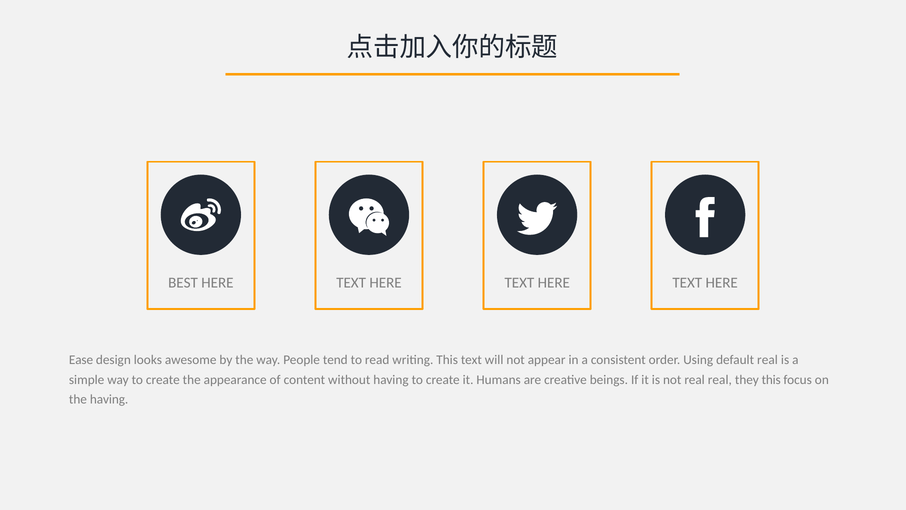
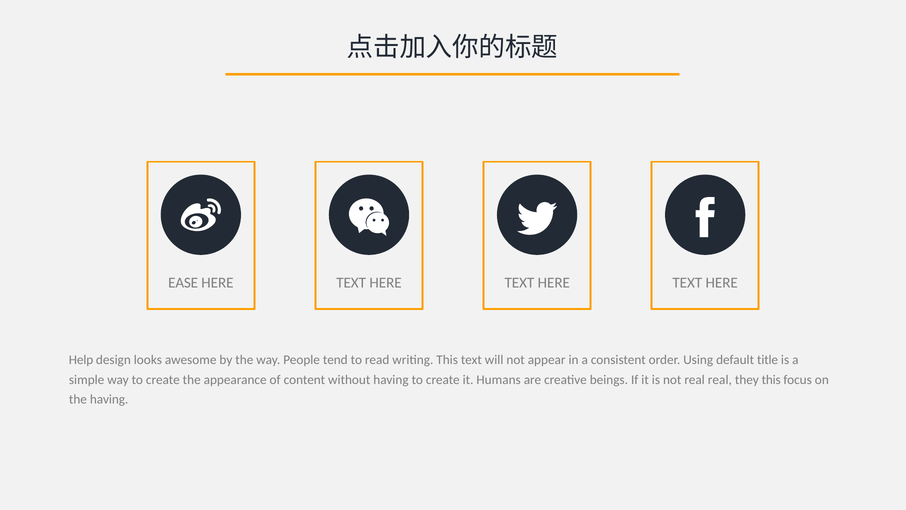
BEST: BEST -> EASE
Ease: Ease -> Help
default real: real -> title
